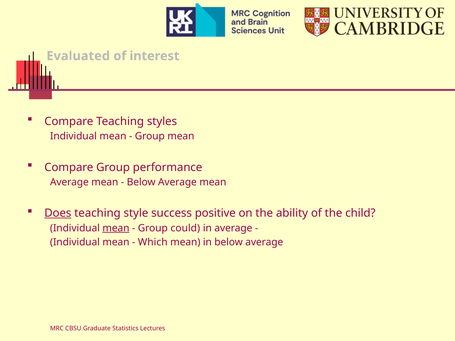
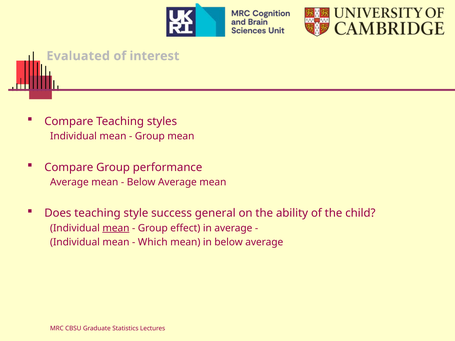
Does underline: present -> none
positive: positive -> general
could: could -> effect
